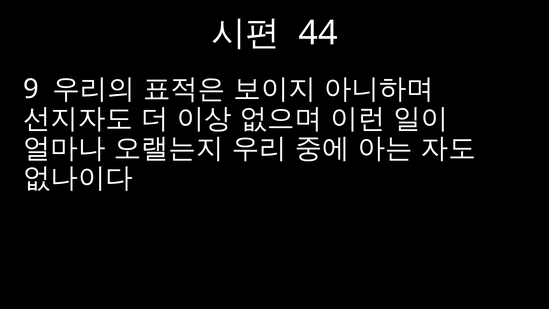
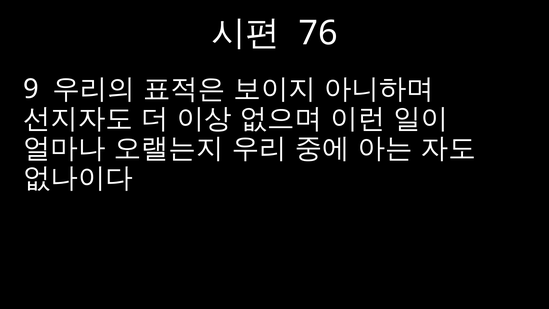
44: 44 -> 76
